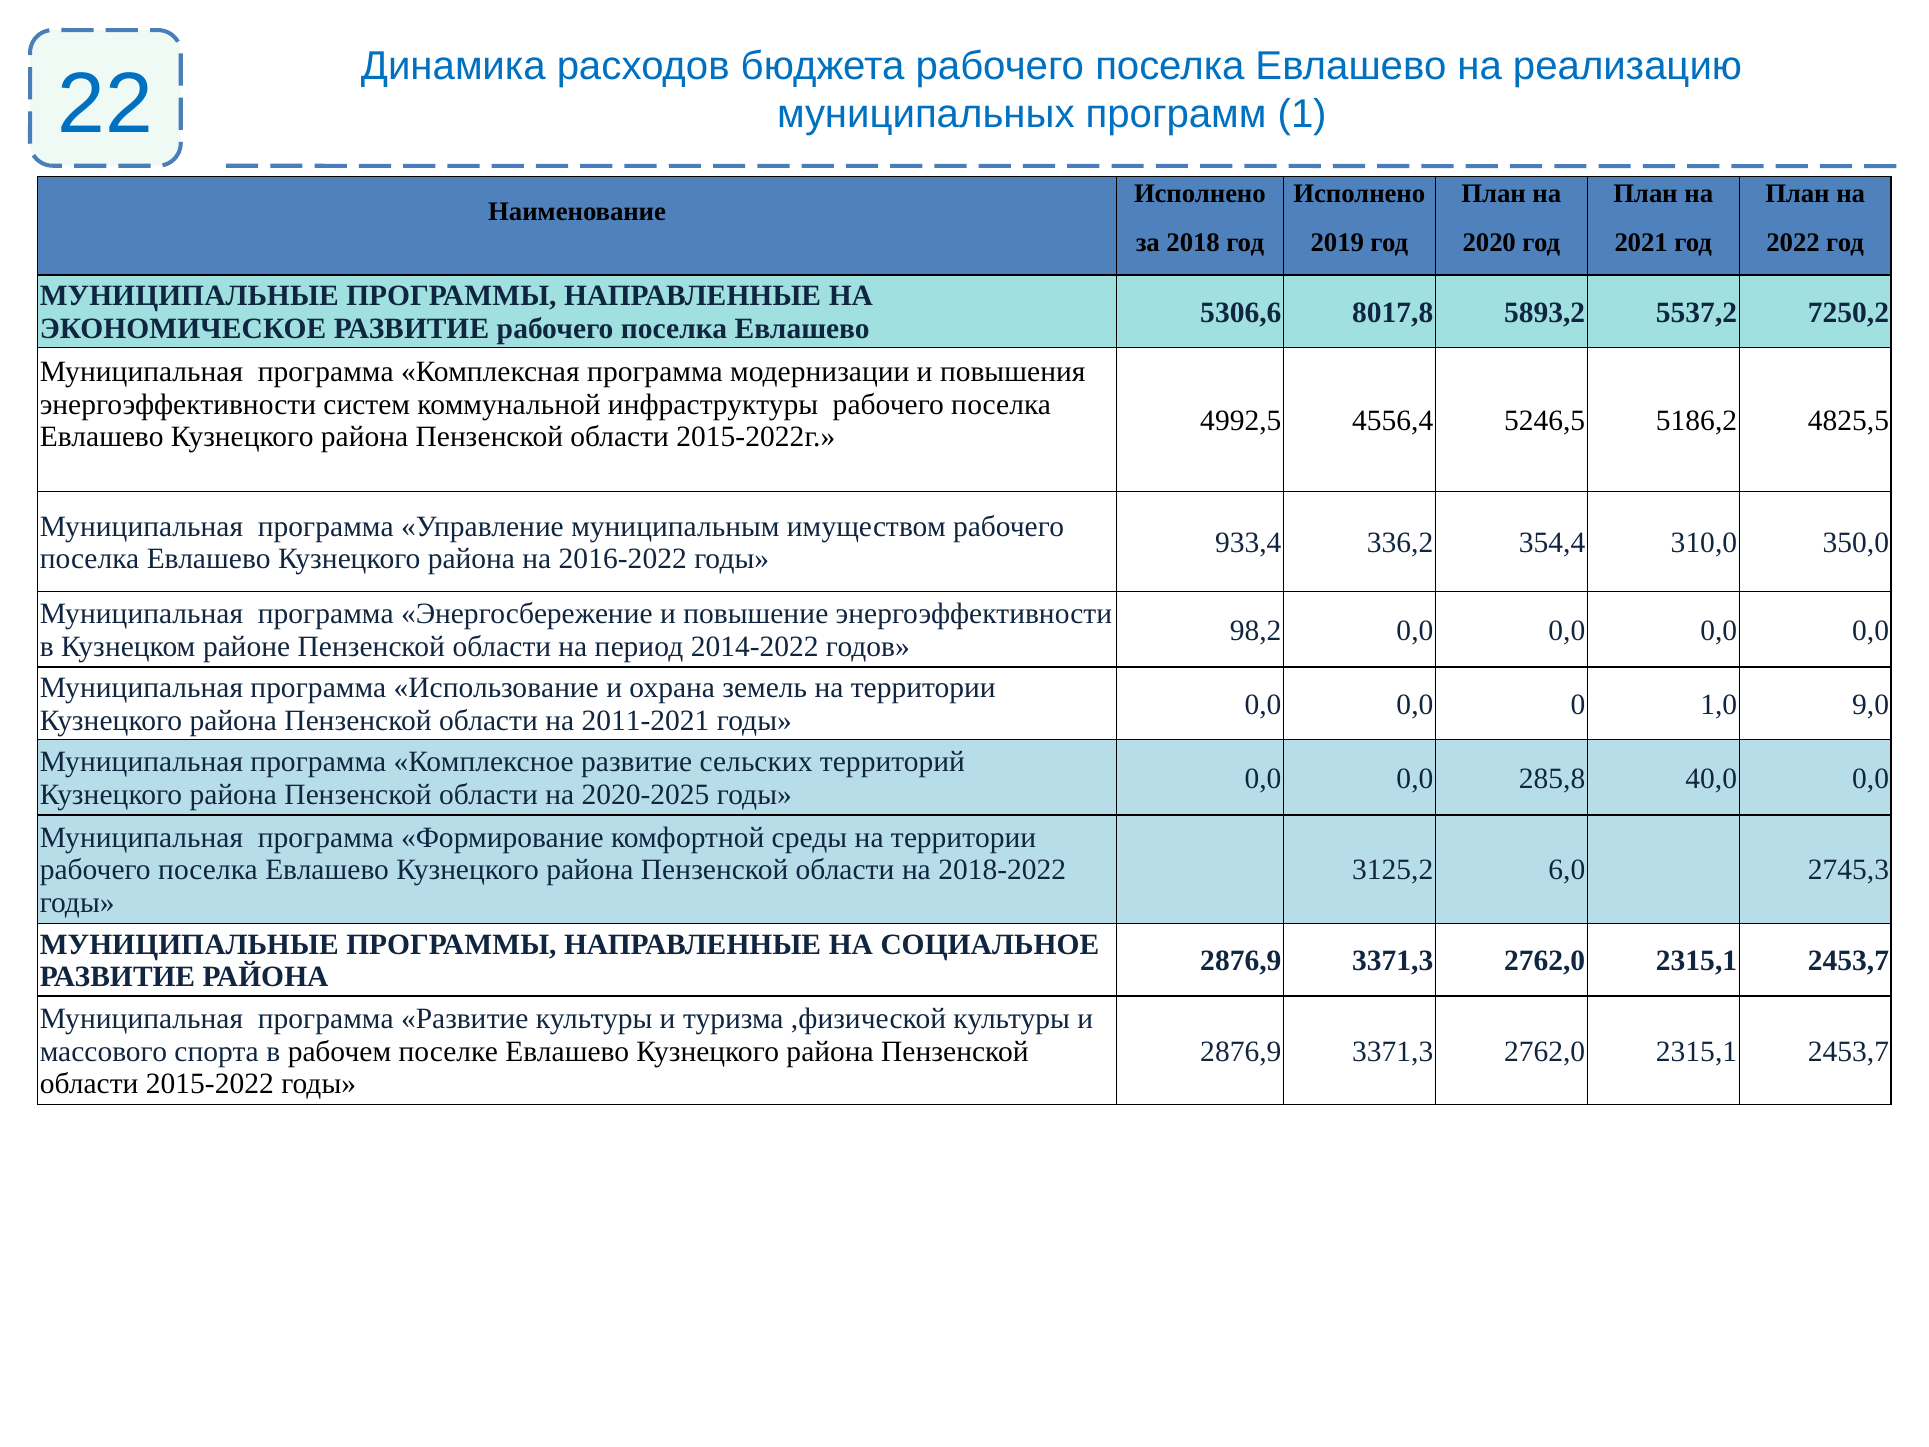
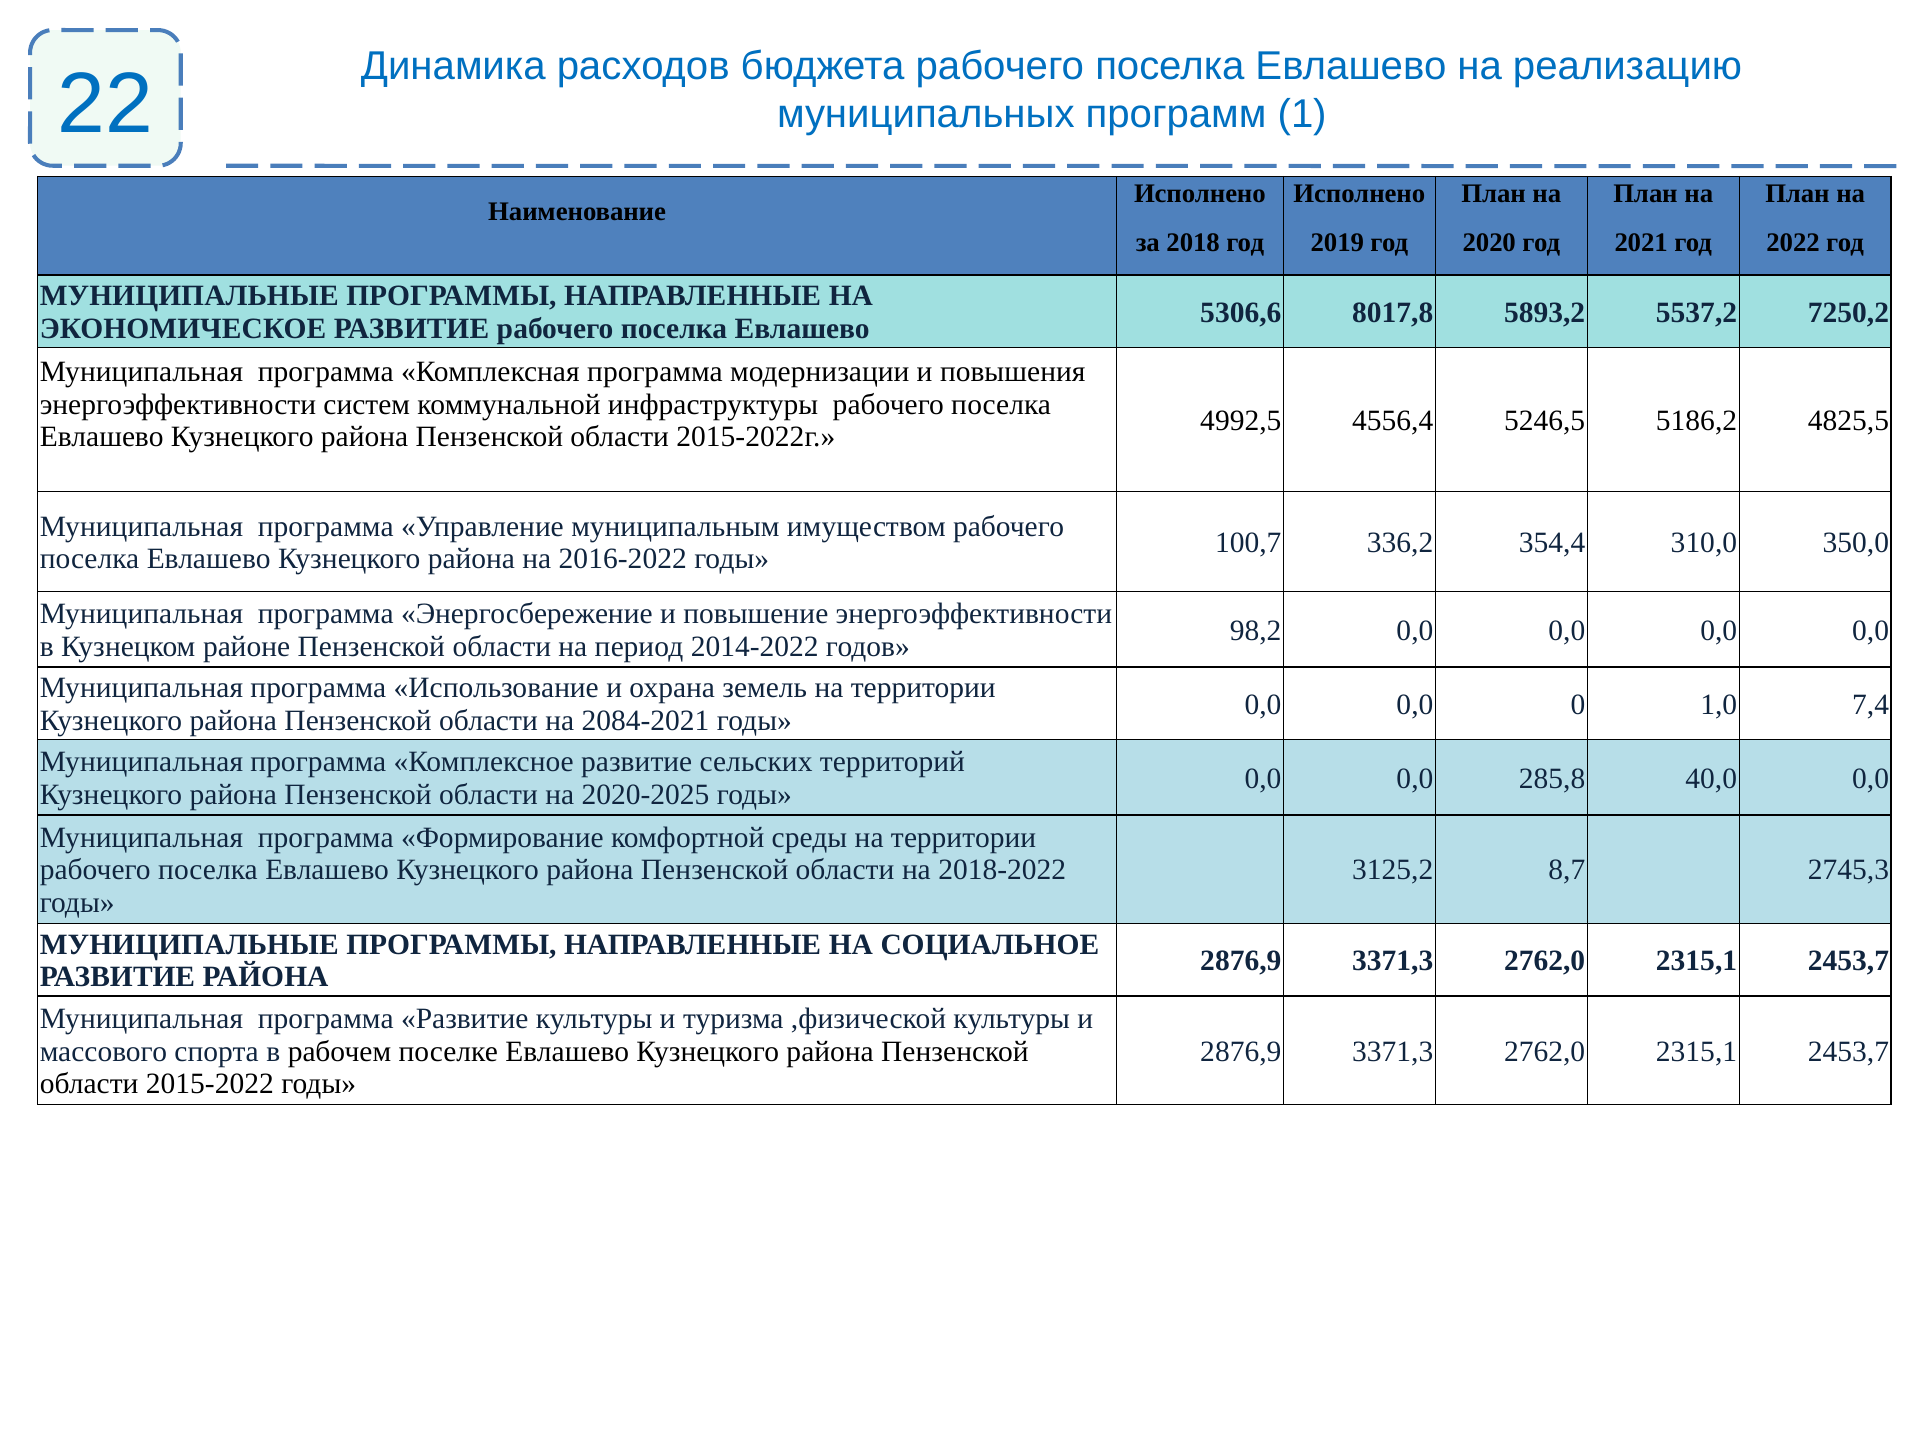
933,4: 933,4 -> 100,7
9,0: 9,0 -> 7,4
2011-2021: 2011-2021 -> 2084-2021
6,0: 6,0 -> 8,7
